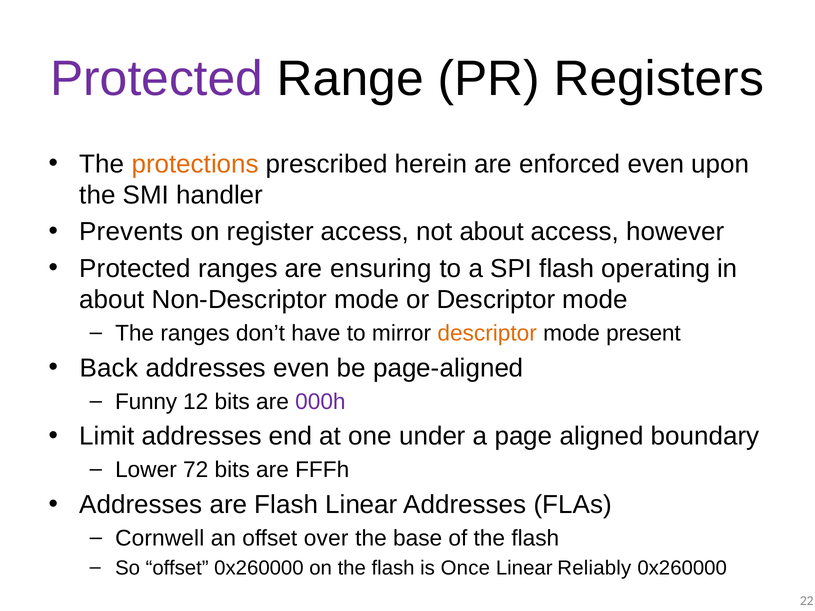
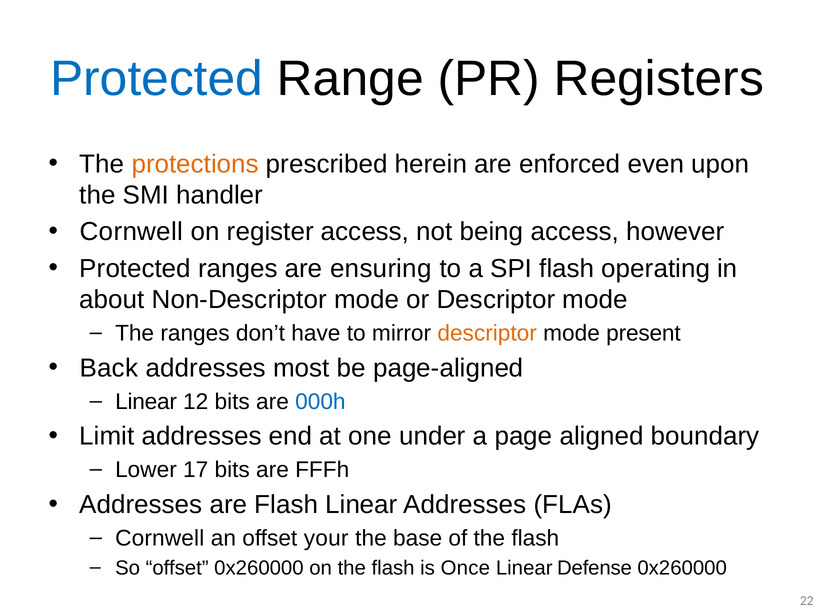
Protected at (157, 79) colour: purple -> blue
Prevents at (131, 232): Prevents -> Cornwell
not about: about -> being
addresses even: even -> most
Funny at (146, 402): Funny -> Linear
000h colour: purple -> blue
72: 72 -> 17
over: over -> your
Reliably: Reliably -> Defense
